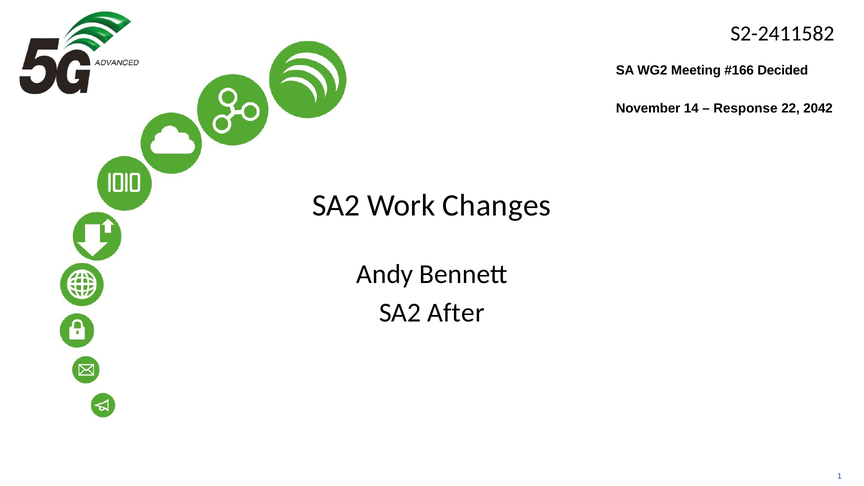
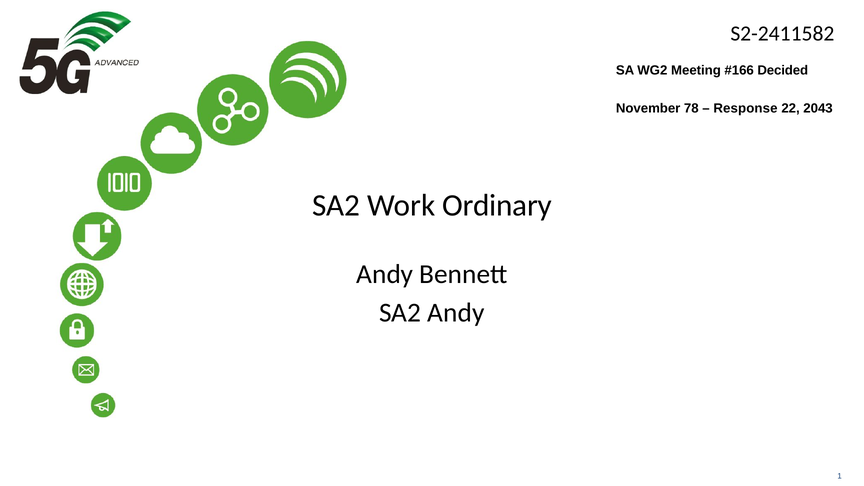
14: 14 -> 78
2042: 2042 -> 2043
Changes: Changes -> Ordinary
SA2 After: After -> Andy
